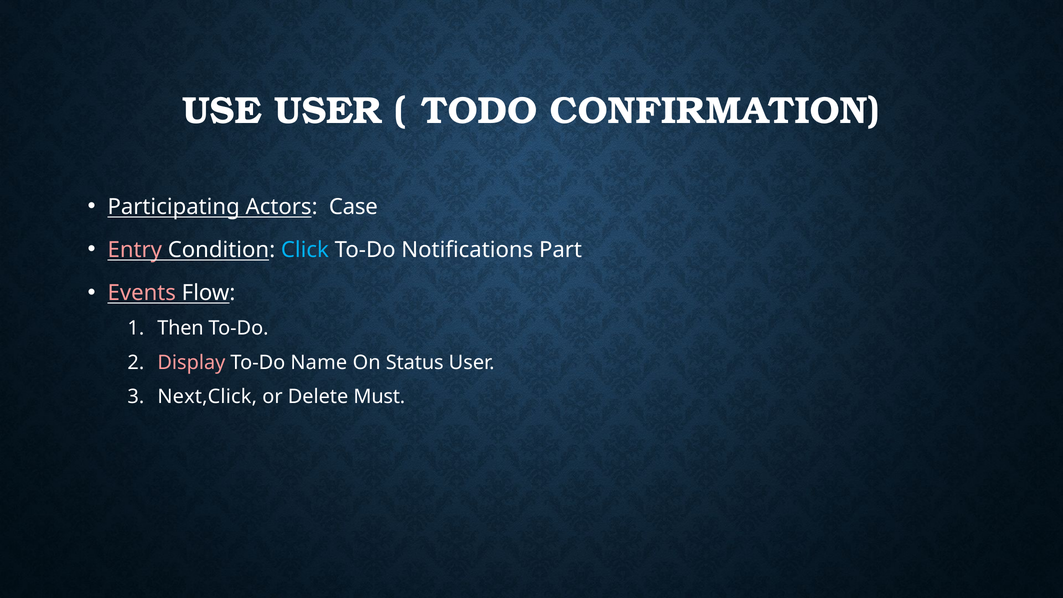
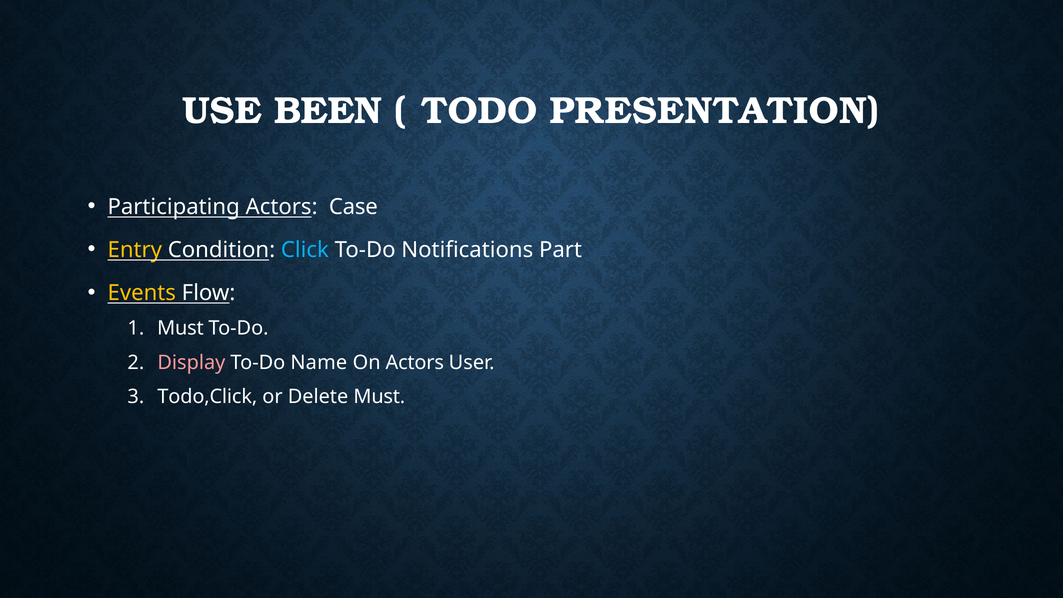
USE USER: USER -> BEEN
CONFIRMATION: CONFIRMATION -> PRESENTATION
Entry colour: pink -> yellow
Events colour: pink -> yellow
Then at (180, 328): Then -> Must
On Status: Status -> Actors
Next,Click: Next,Click -> Todo,Click
